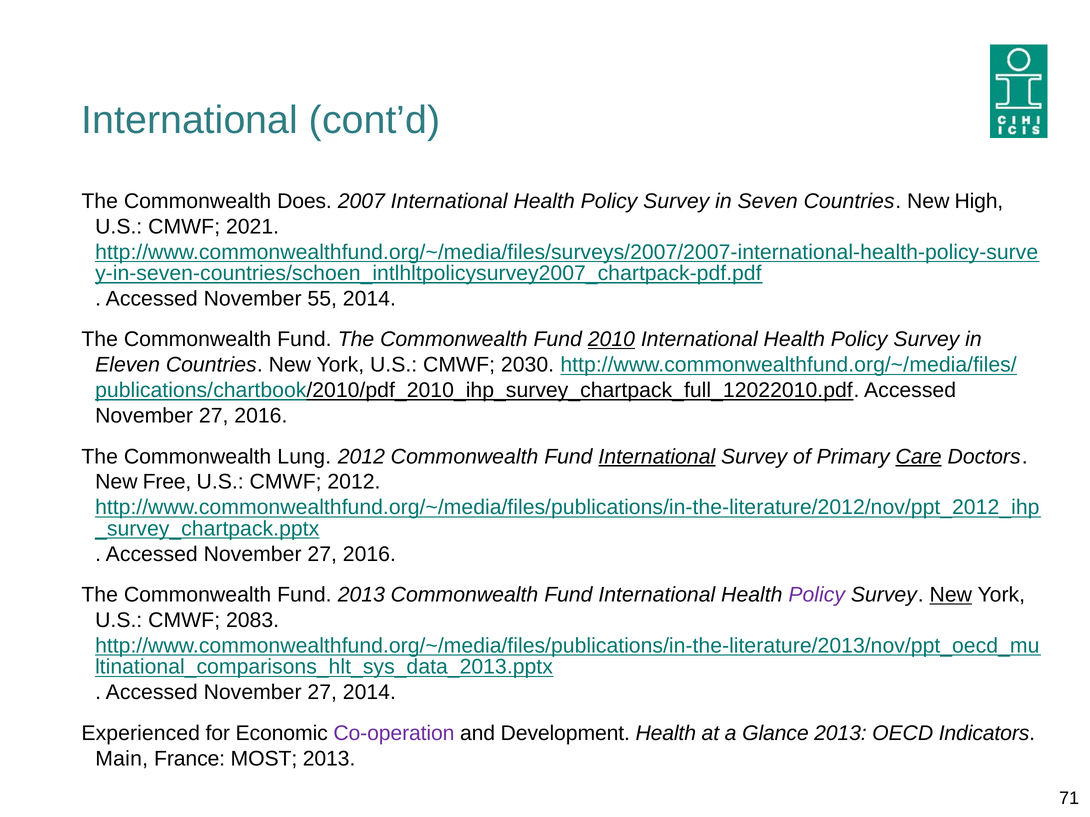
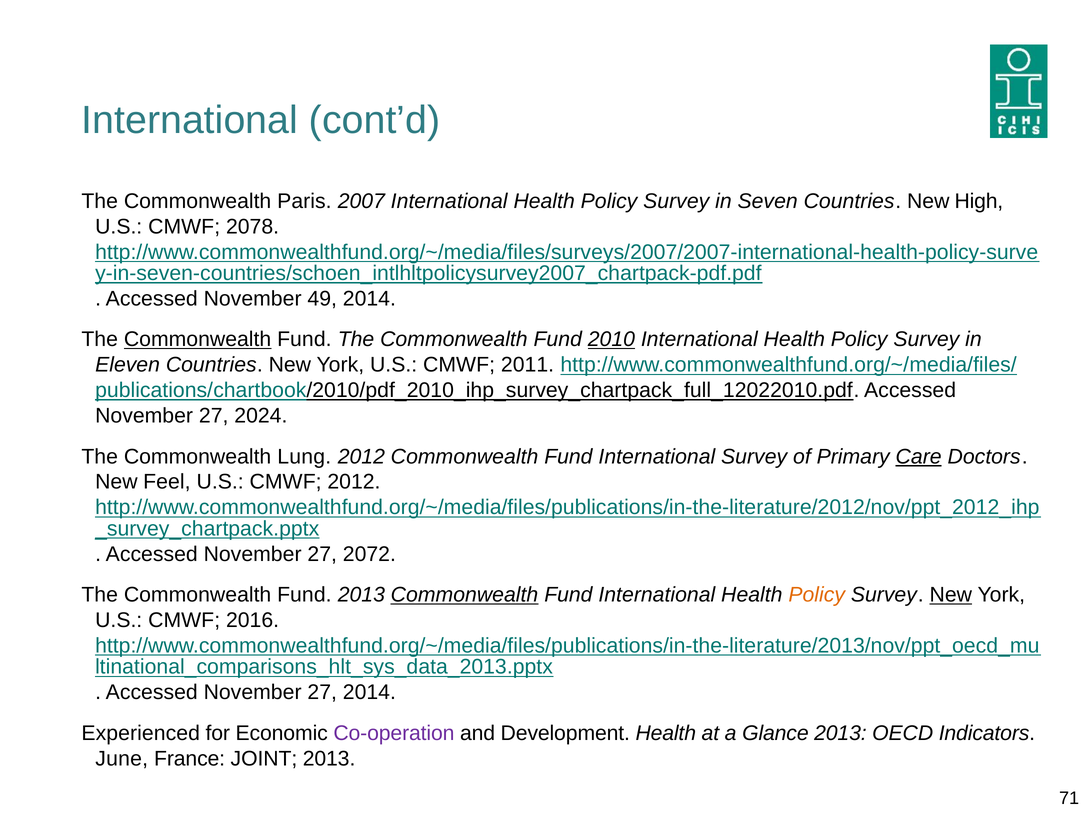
Does: Does -> Paris
2021: 2021 -> 2078
55: 55 -> 49
Commonwealth at (198, 340) underline: none -> present
2030: 2030 -> 2011
2016 at (261, 416): 2016 -> 2024
International at (657, 457) underline: present -> none
Free: Free -> Feel
2016 at (369, 555): 2016 -> 2072
Commonwealth at (465, 595) underline: none -> present
Policy at (817, 595) colour: purple -> orange
2083: 2083 -> 2016
Main: Main -> June
MOST: MOST -> JOINT
